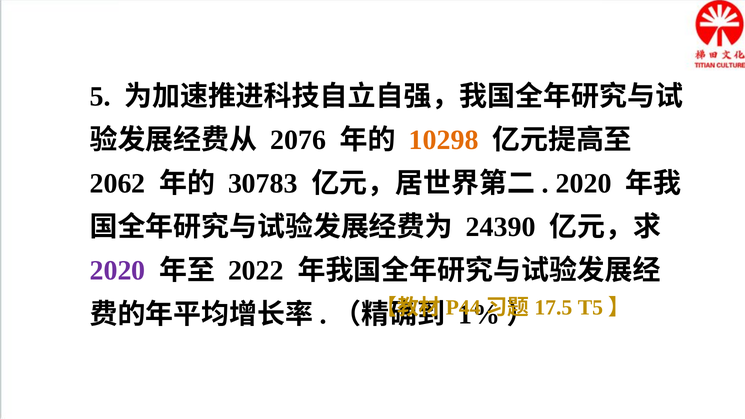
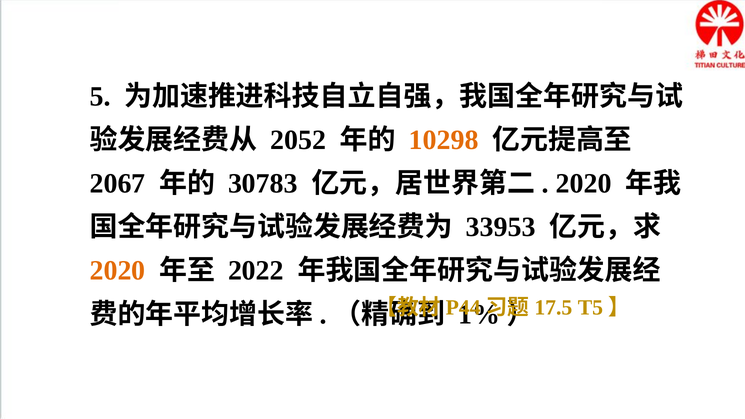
2076: 2076 -> 2052
2062: 2062 -> 2067
24390: 24390 -> 33953
2020 at (118, 271) colour: purple -> orange
